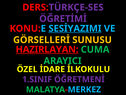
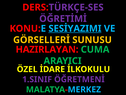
HAZIRLAYAN underline: present -> none
